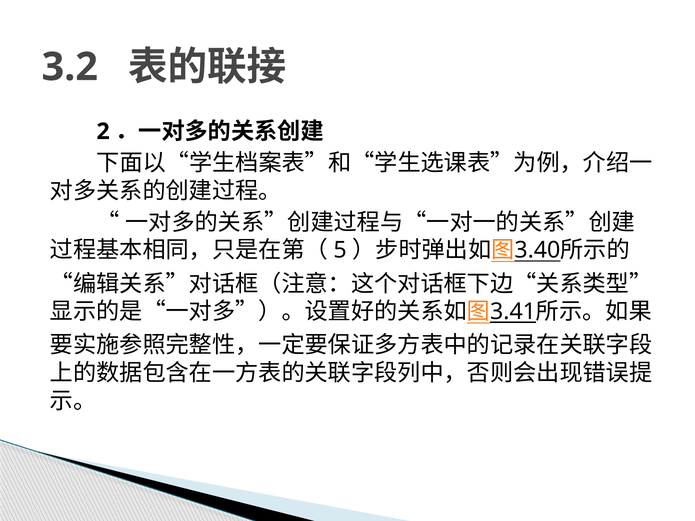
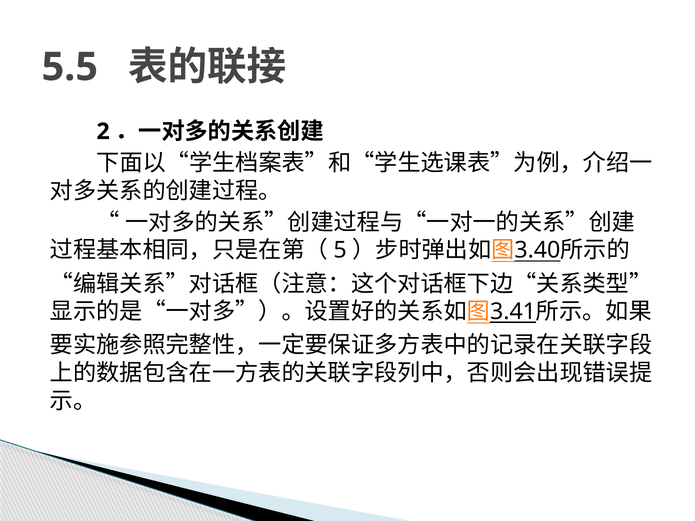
3.2: 3.2 -> 5.5
